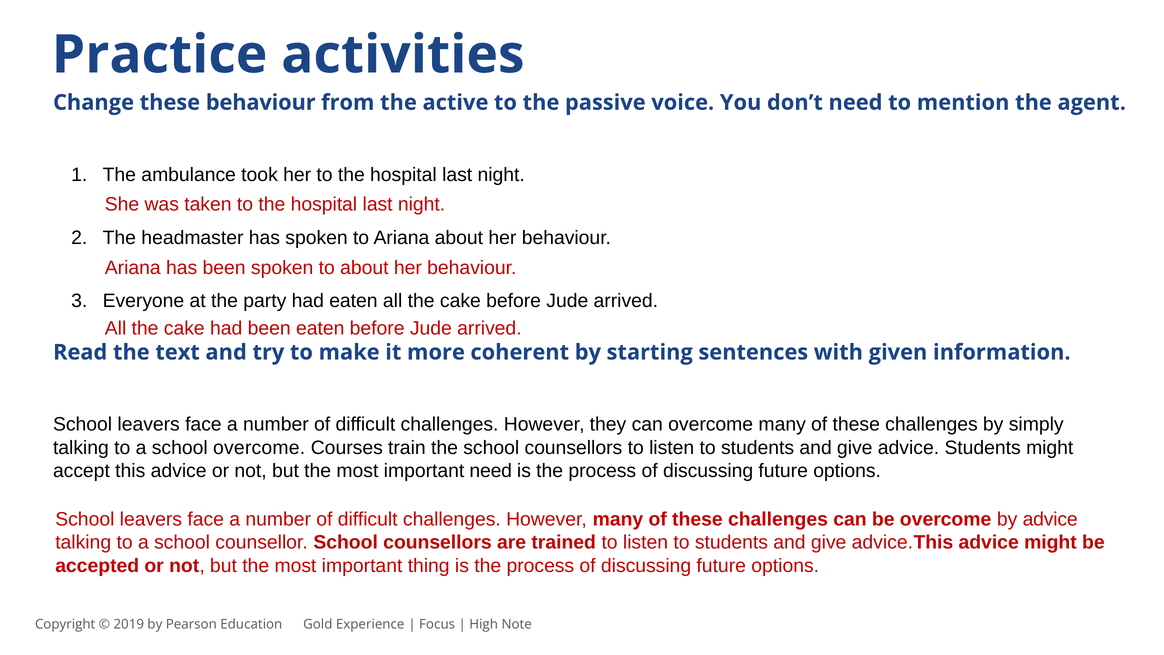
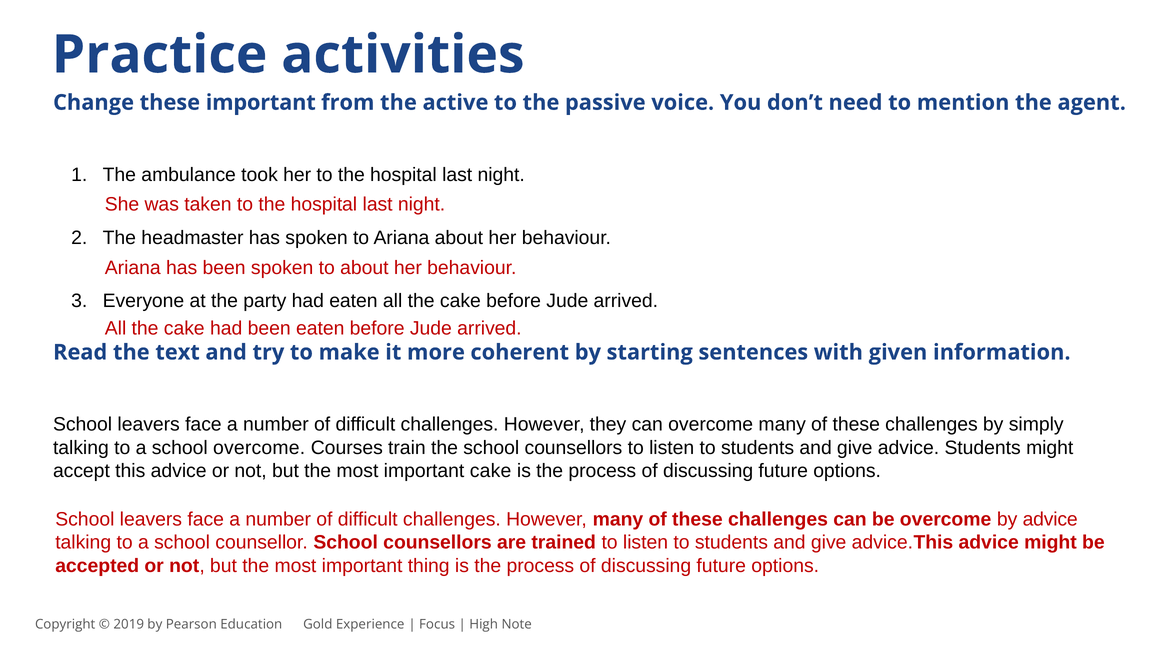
these behaviour: behaviour -> important
important need: need -> cake
